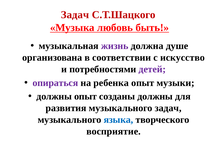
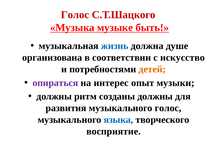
Задач at (75, 15): Задач -> Голос
любовь: любовь -> музыке
жизнь colour: purple -> blue
детей colour: purple -> orange
ребенка: ребенка -> интерес
должны опыт: опыт -> ритм
музыкального задач: задач -> голос
